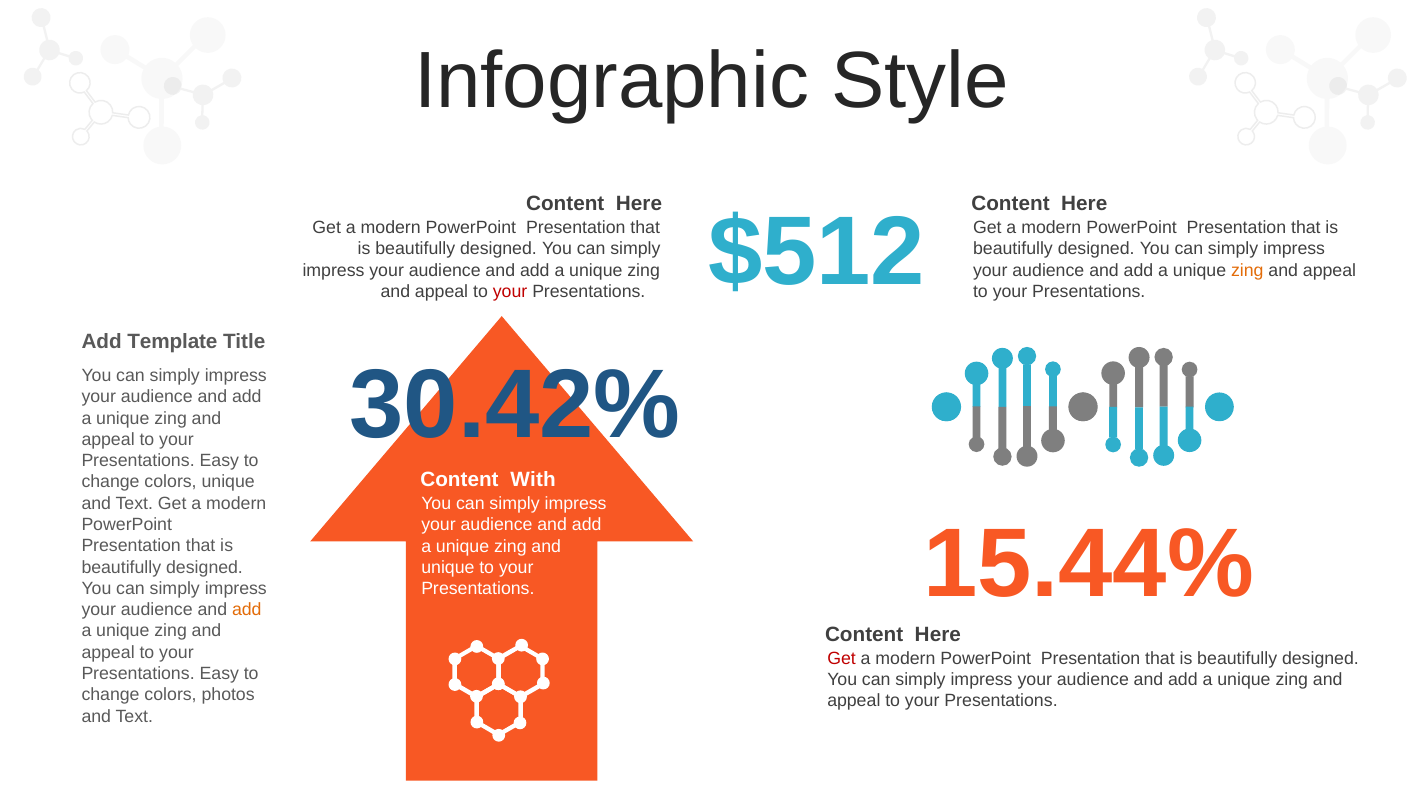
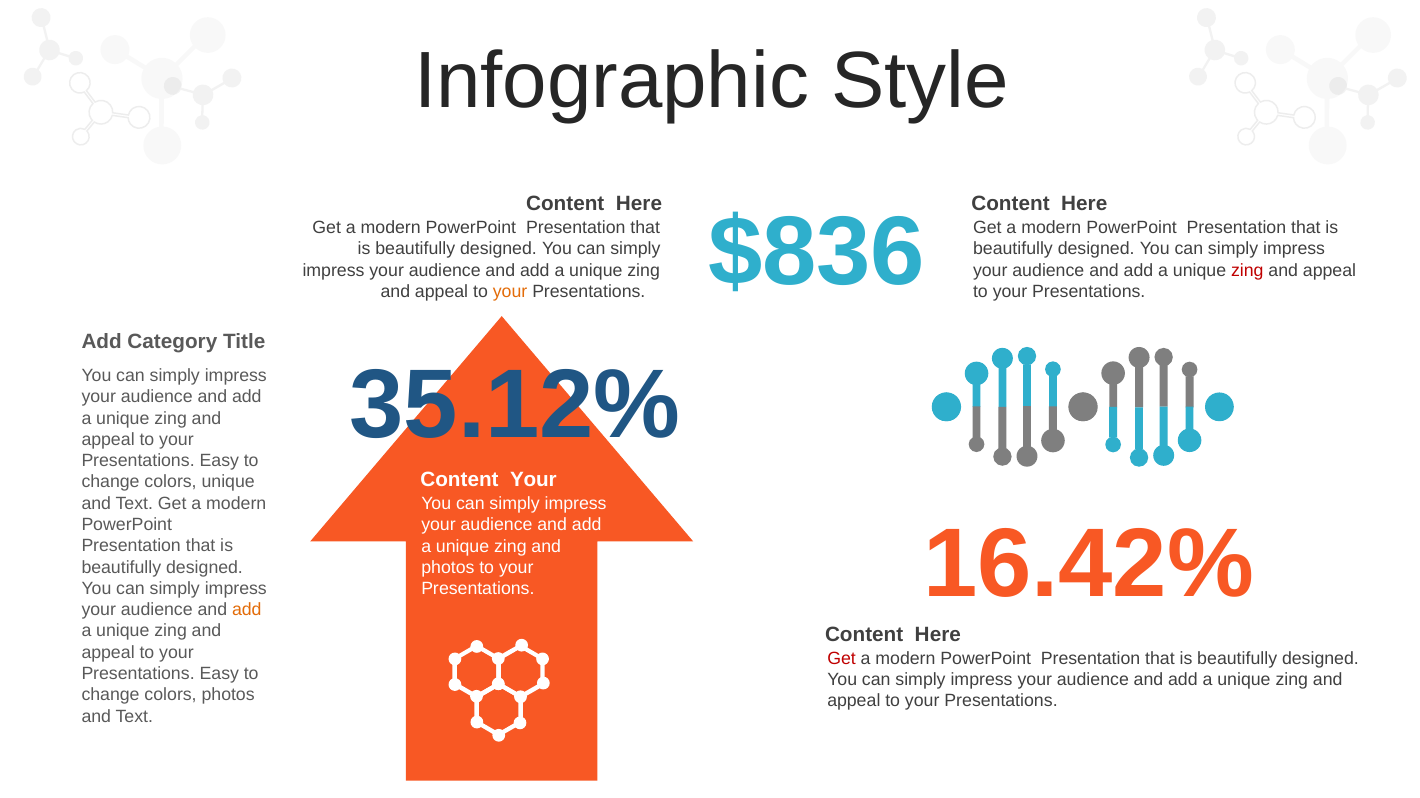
$512: $512 -> $836
zing at (1247, 270) colour: orange -> red
your at (510, 292) colour: red -> orange
Template: Template -> Category
30.42%: 30.42% -> 35.12%
Content With: With -> Your
unique at (448, 568): unique -> photos
15.44%: 15.44% -> 16.42%
